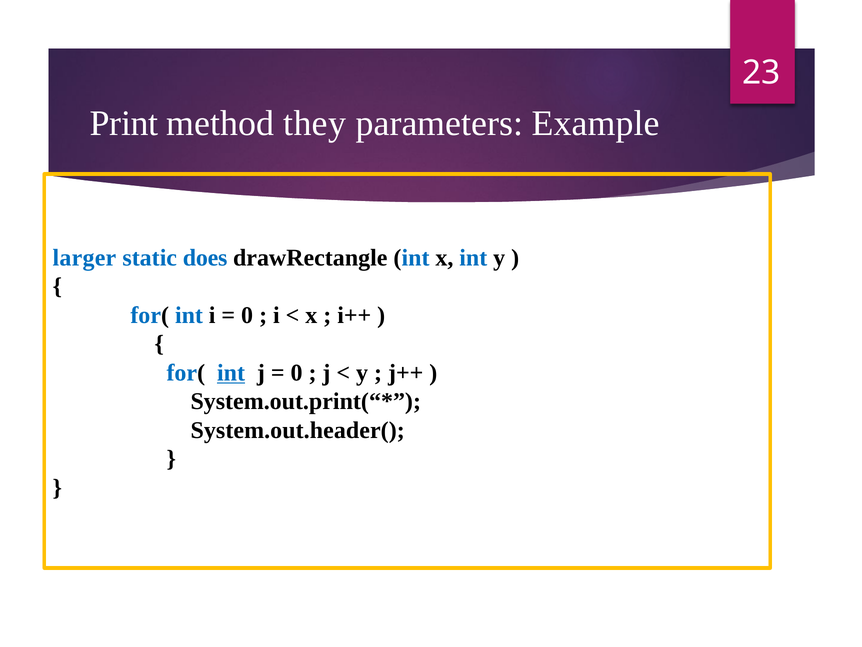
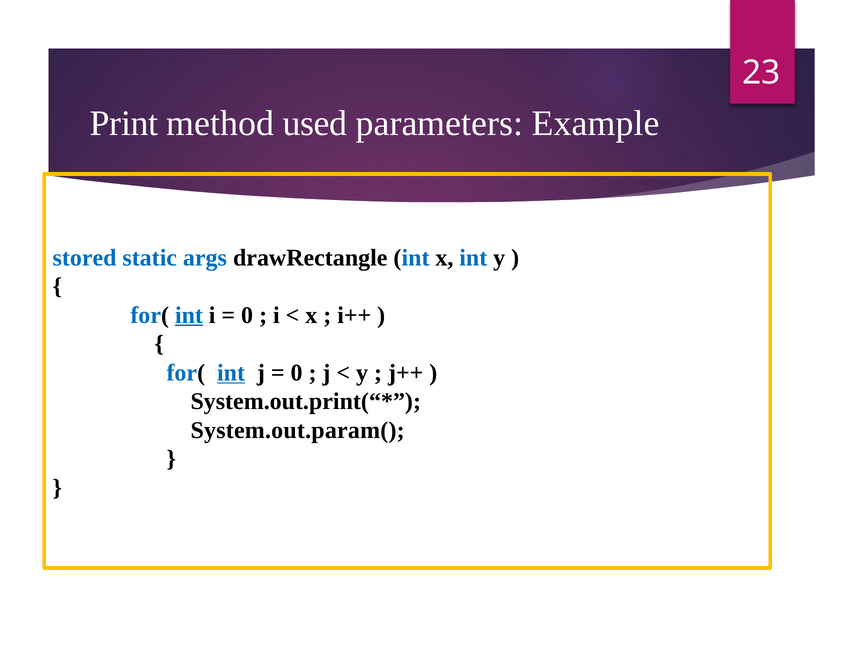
they: they -> used
larger: larger -> stored
does: does -> args
int at (189, 315) underline: none -> present
System.out.header(: System.out.header( -> System.out.param(
